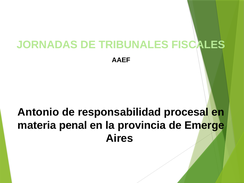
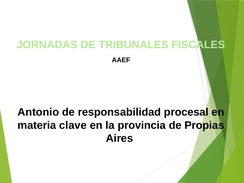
penal: penal -> clave
Emerge: Emerge -> Propias
